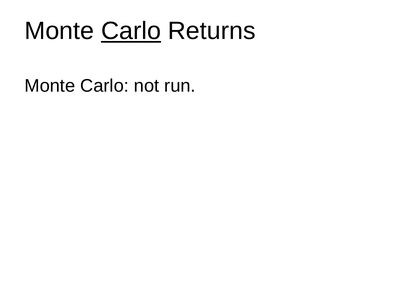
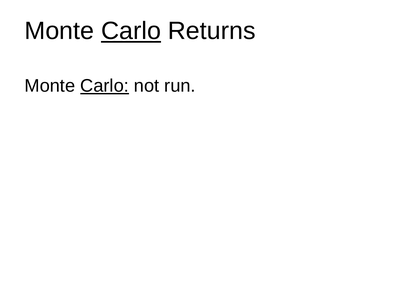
Carlo at (105, 86) underline: none -> present
